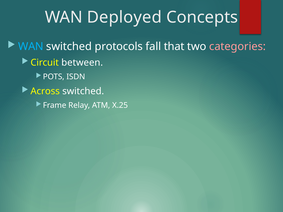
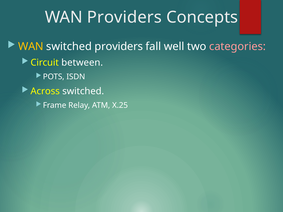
WAN Deployed: Deployed -> Providers
WAN at (31, 47) colour: light blue -> yellow
switched protocols: protocols -> providers
that: that -> well
